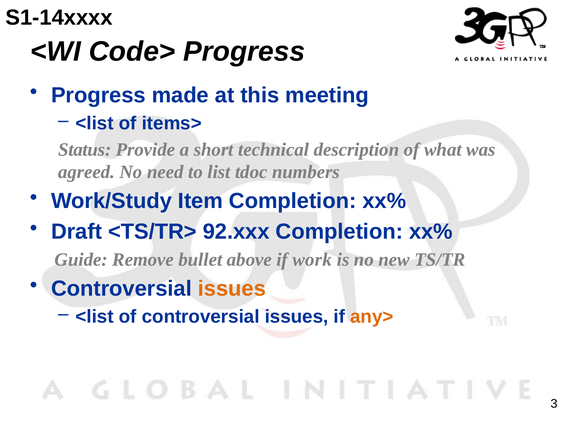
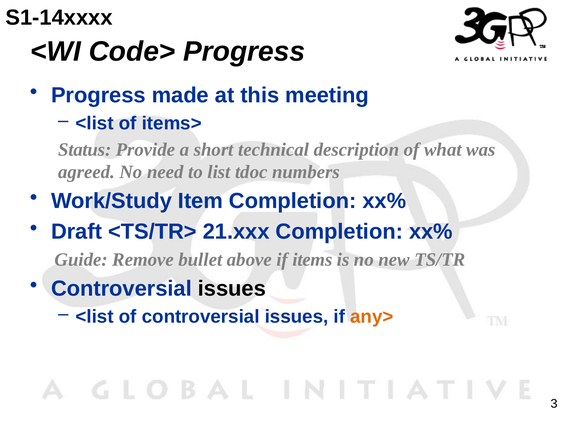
92.xxx: 92.xxx -> 21.xxx
work: work -> items
issues at (232, 289) colour: orange -> black
